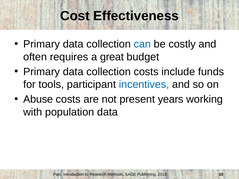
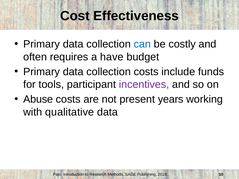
great: great -> have
incentives colour: blue -> purple
population: population -> qualitative
